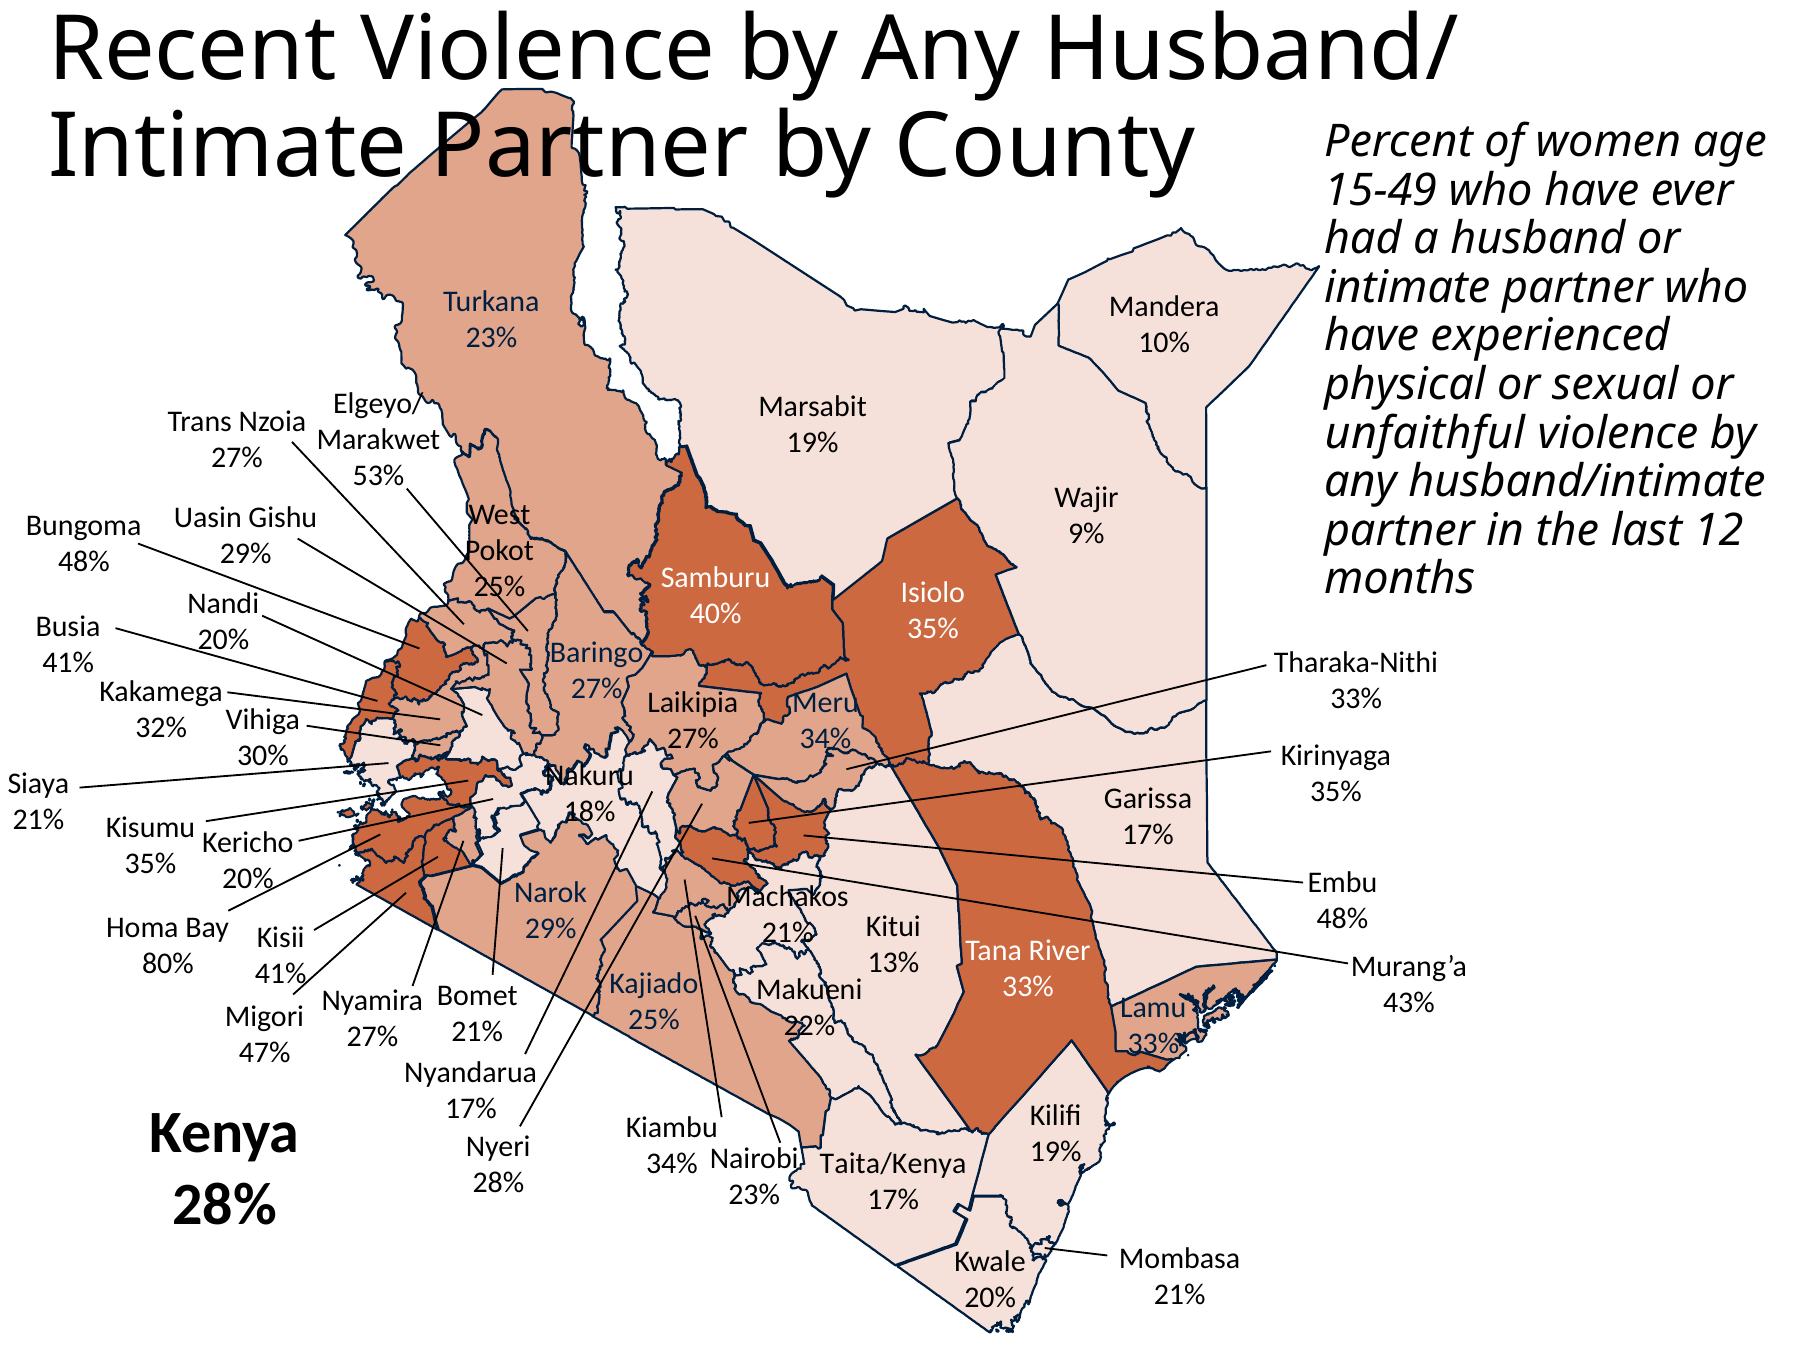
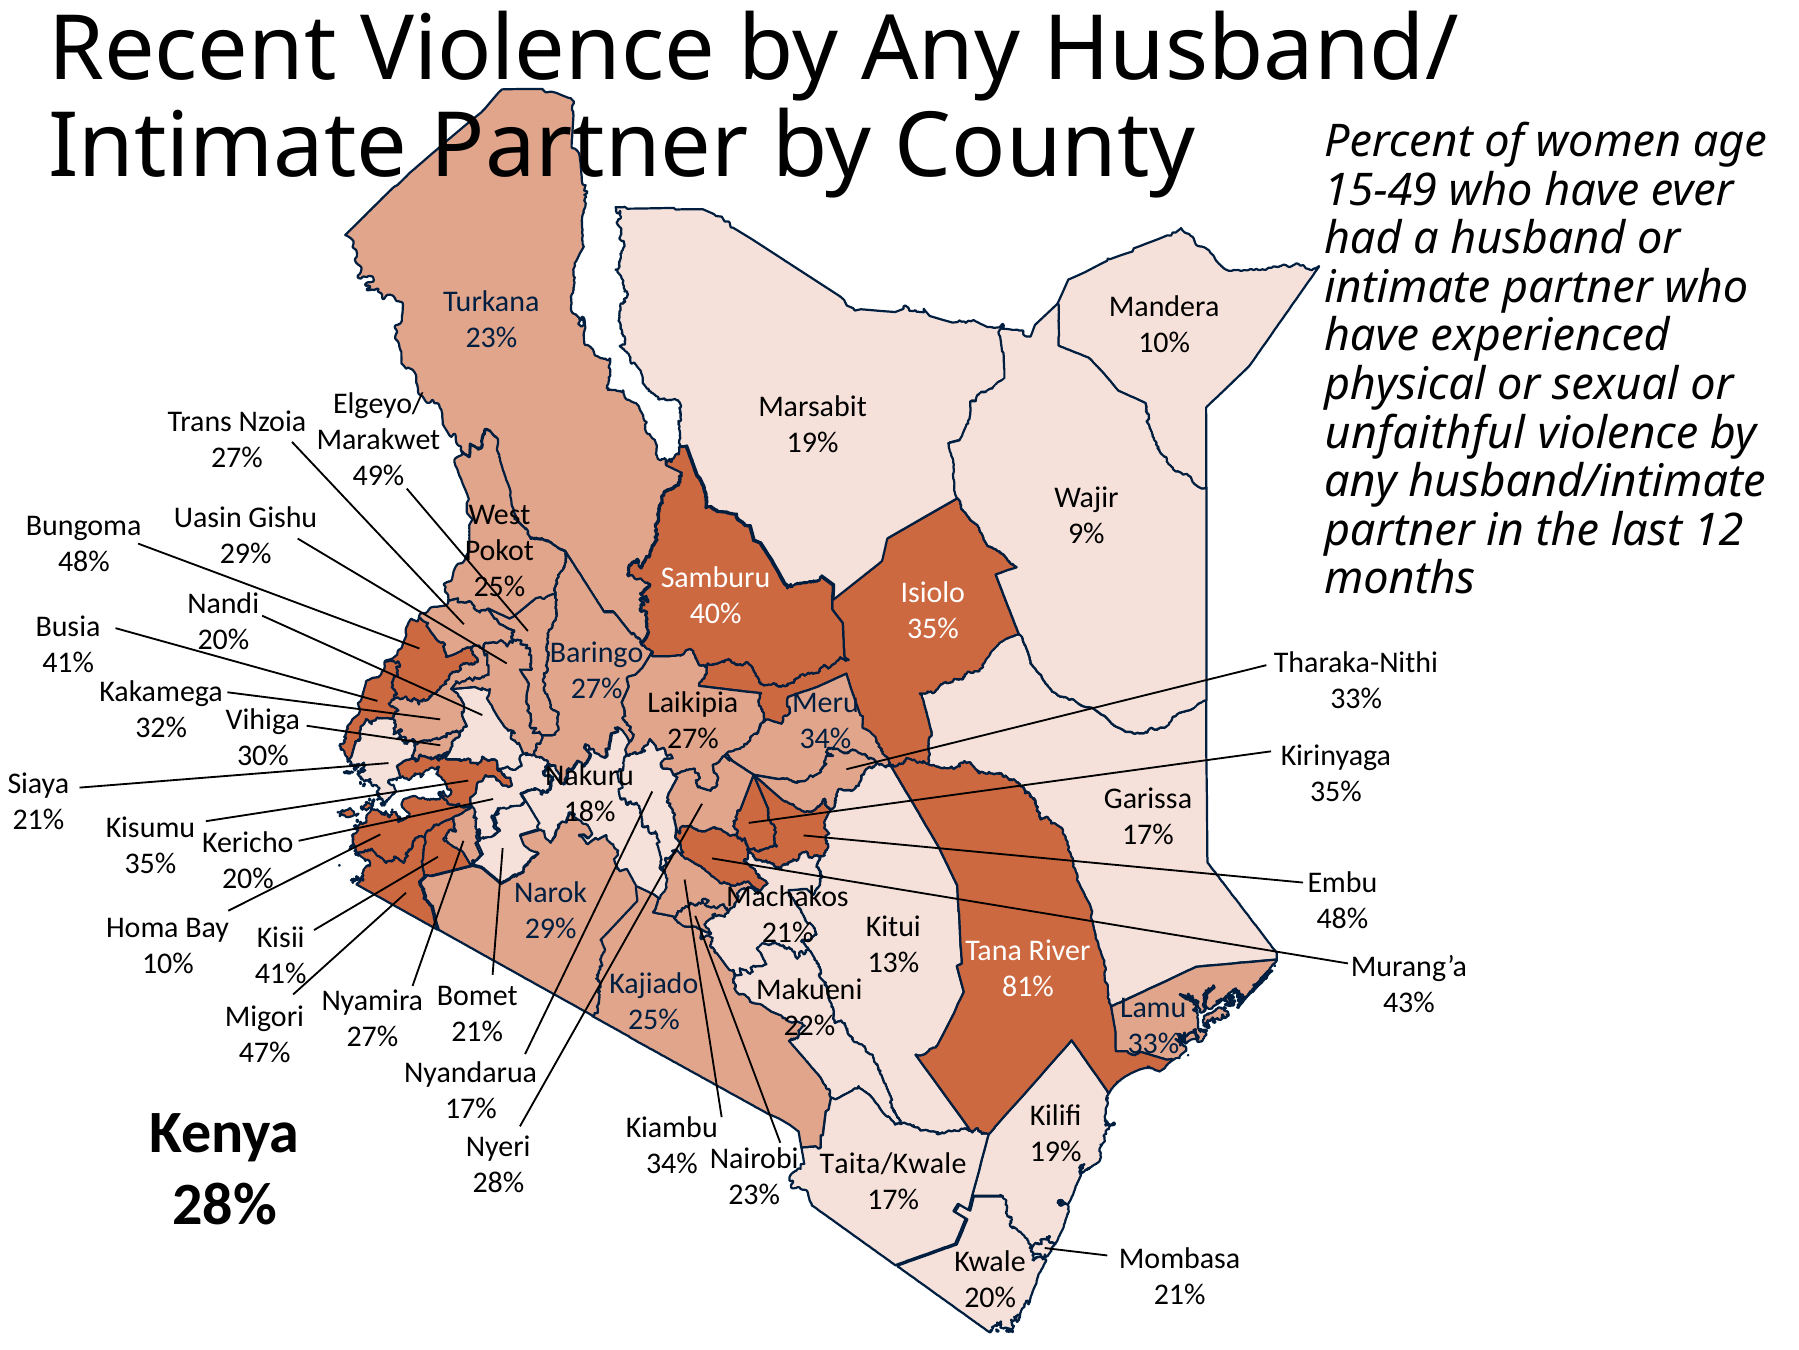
53%: 53% -> 49%
80% at (168, 963): 80% -> 10%
33% at (1028, 986): 33% -> 81%
Taita/Kenya: Taita/Kenya -> Taita/Kwale
